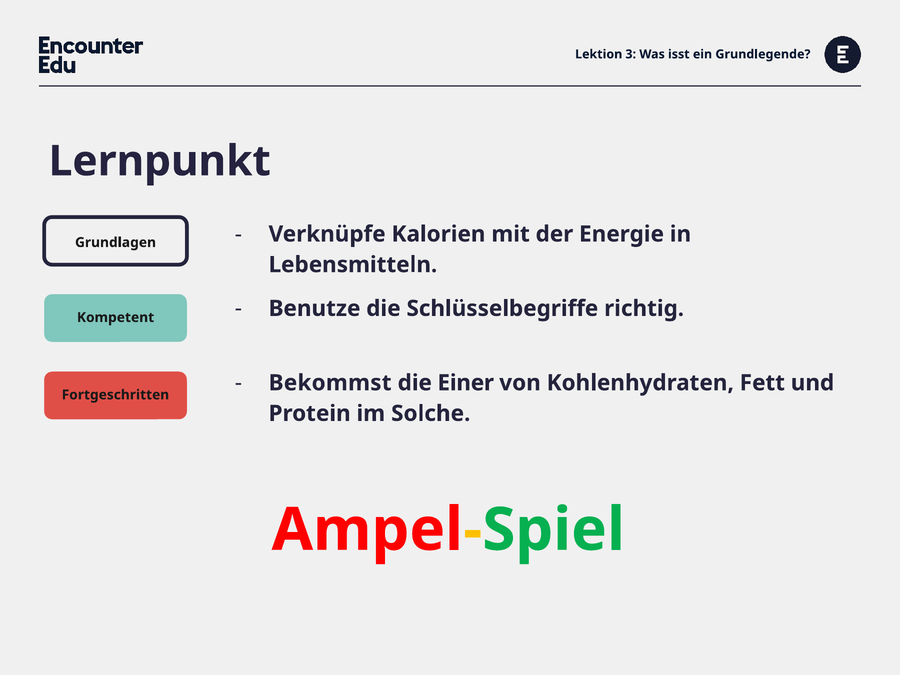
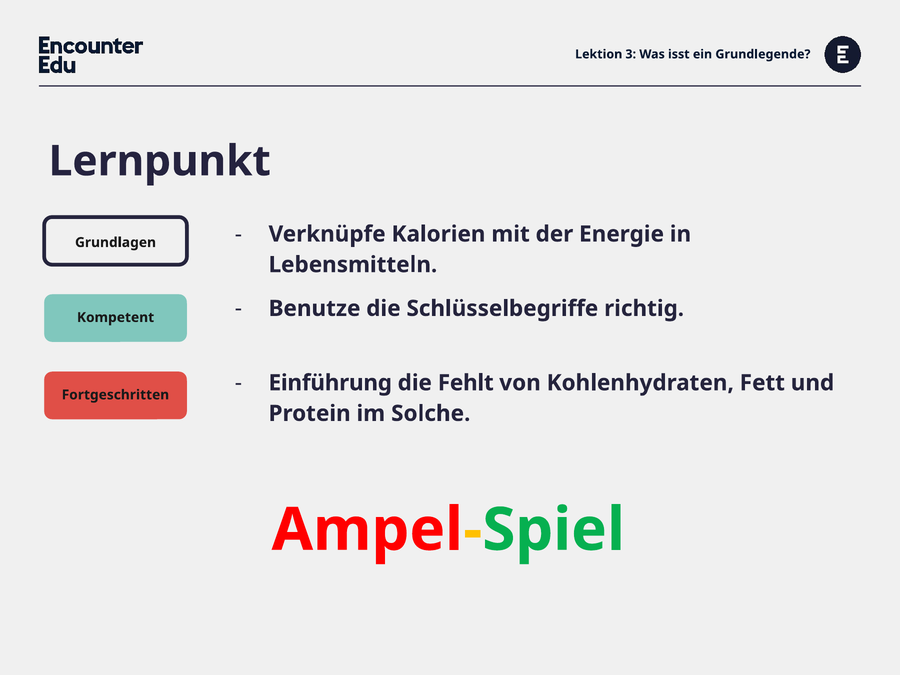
Bekommst: Bekommst -> Einführung
Einer: Einer -> Fehlt
